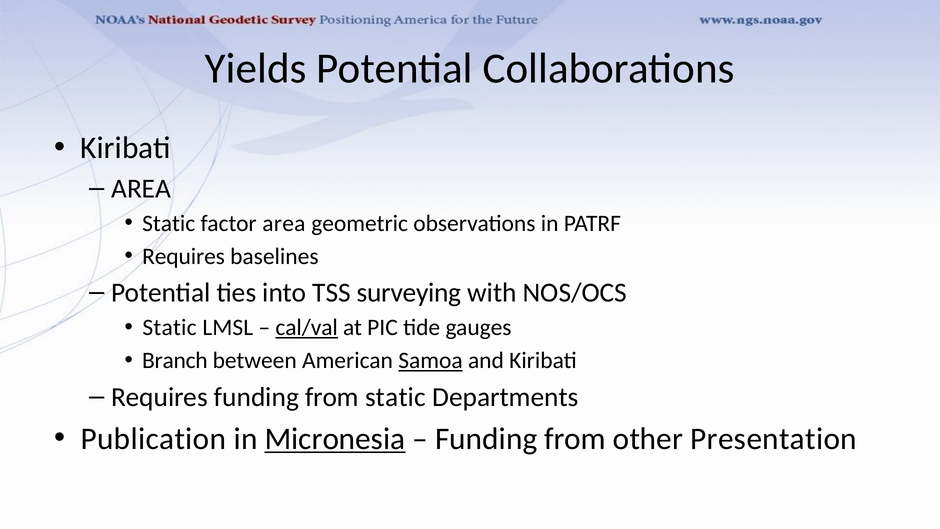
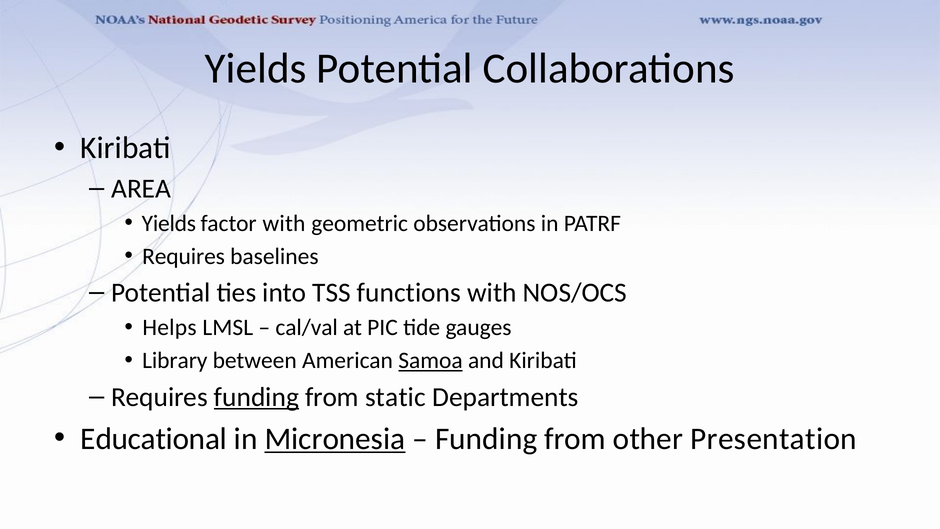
Static at (169, 223): Static -> Yields
factor area: area -> with
surveying: surveying -> functions
Static at (170, 328): Static -> Helps
cal/val underline: present -> none
Branch: Branch -> Library
funding at (256, 397) underline: none -> present
Publication: Publication -> Educational
